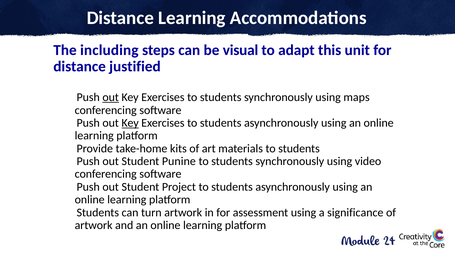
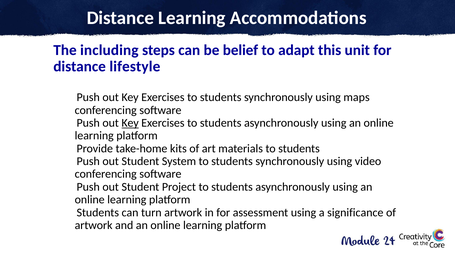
visual: visual -> belief
justified: justified -> lifestyle
out at (111, 97) underline: present -> none
Punine: Punine -> System
